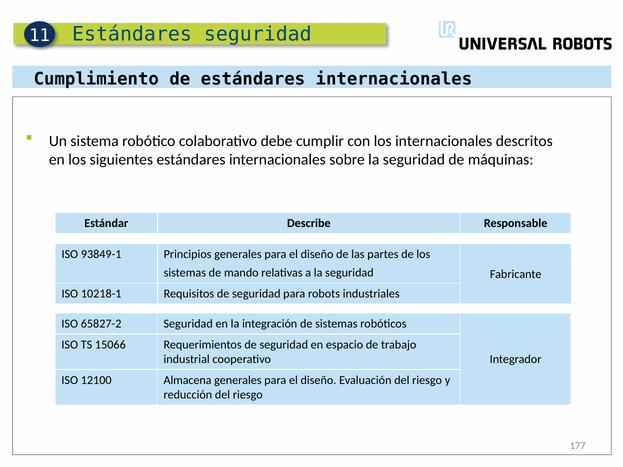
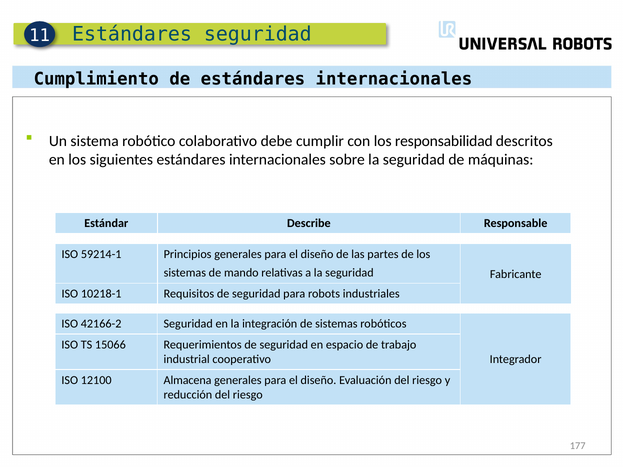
los internacionales: internacionales -> responsabilidad
93849-1: 93849-1 -> 59214-1
65827-2: 65827-2 -> 42166-2
